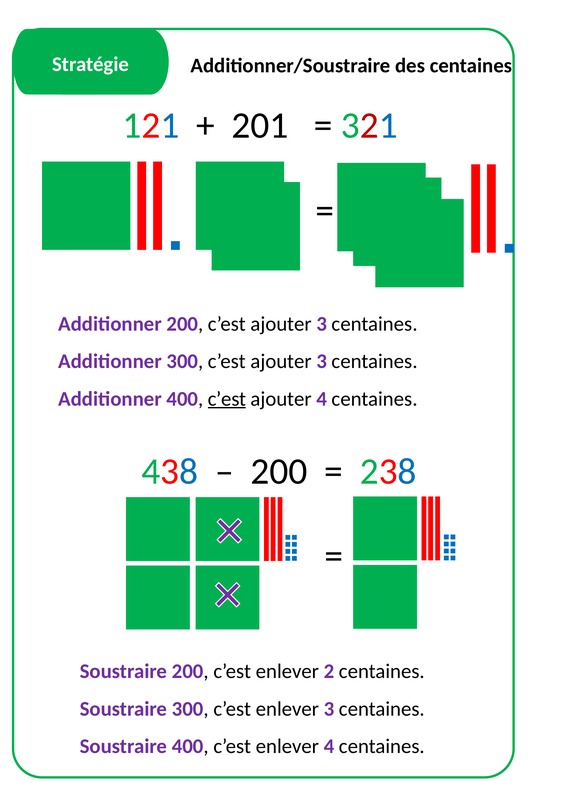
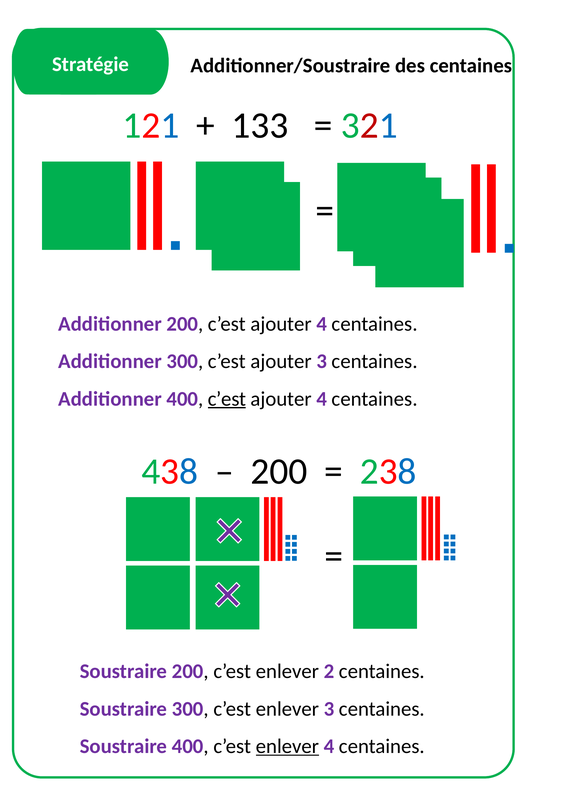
201: 201 -> 133
200 c’est ajouter 3: 3 -> 4
enlever at (287, 746) underline: none -> present
